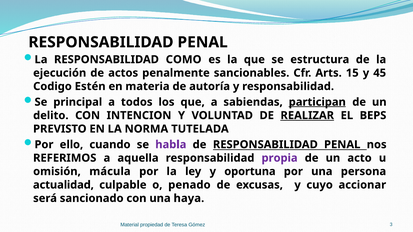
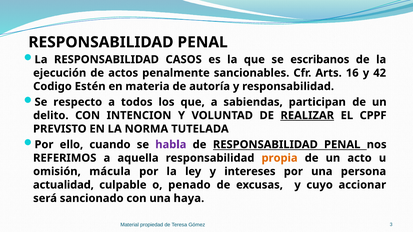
COMO: COMO -> CASOS
estructura: estructura -> escribanos
15: 15 -> 16
45: 45 -> 42
principal: principal -> respecto
participan underline: present -> none
BEPS: BEPS -> CPPF
propia colour: purple -> orange
oportuna: oportuna -> intereses
